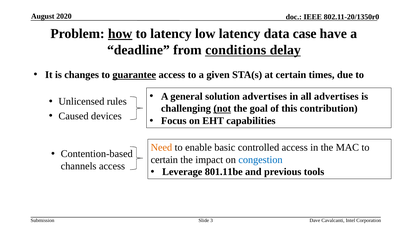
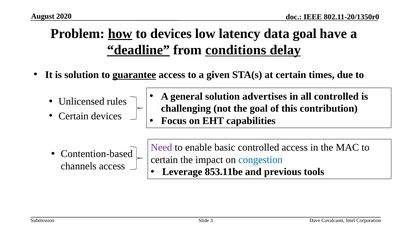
to latency: latency -> devices
data case: case -> goal
deadline underline: none -> present
is changes: changes -> solution
all advertises: advertises -> controlled
not underline: present -> none
Caused at (74, 116): Caused -> Certain
Need colour: orange -> purple
801.11be: 801.11be -> 853.11be
